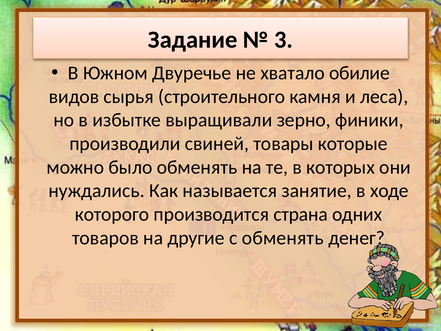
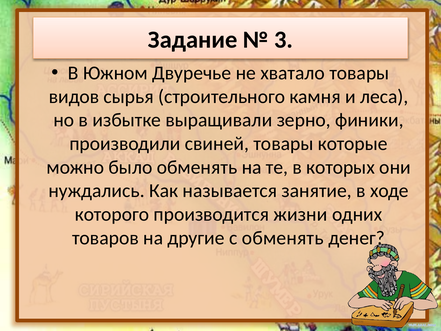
хватало обилие: обилие -> товары
страна: страна -> жизни
